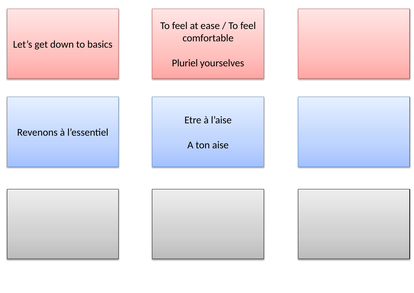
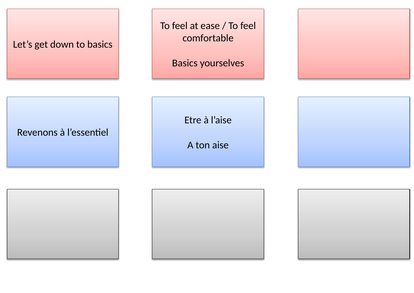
Pluriel at (185, 63): Pluriel -> Basics
